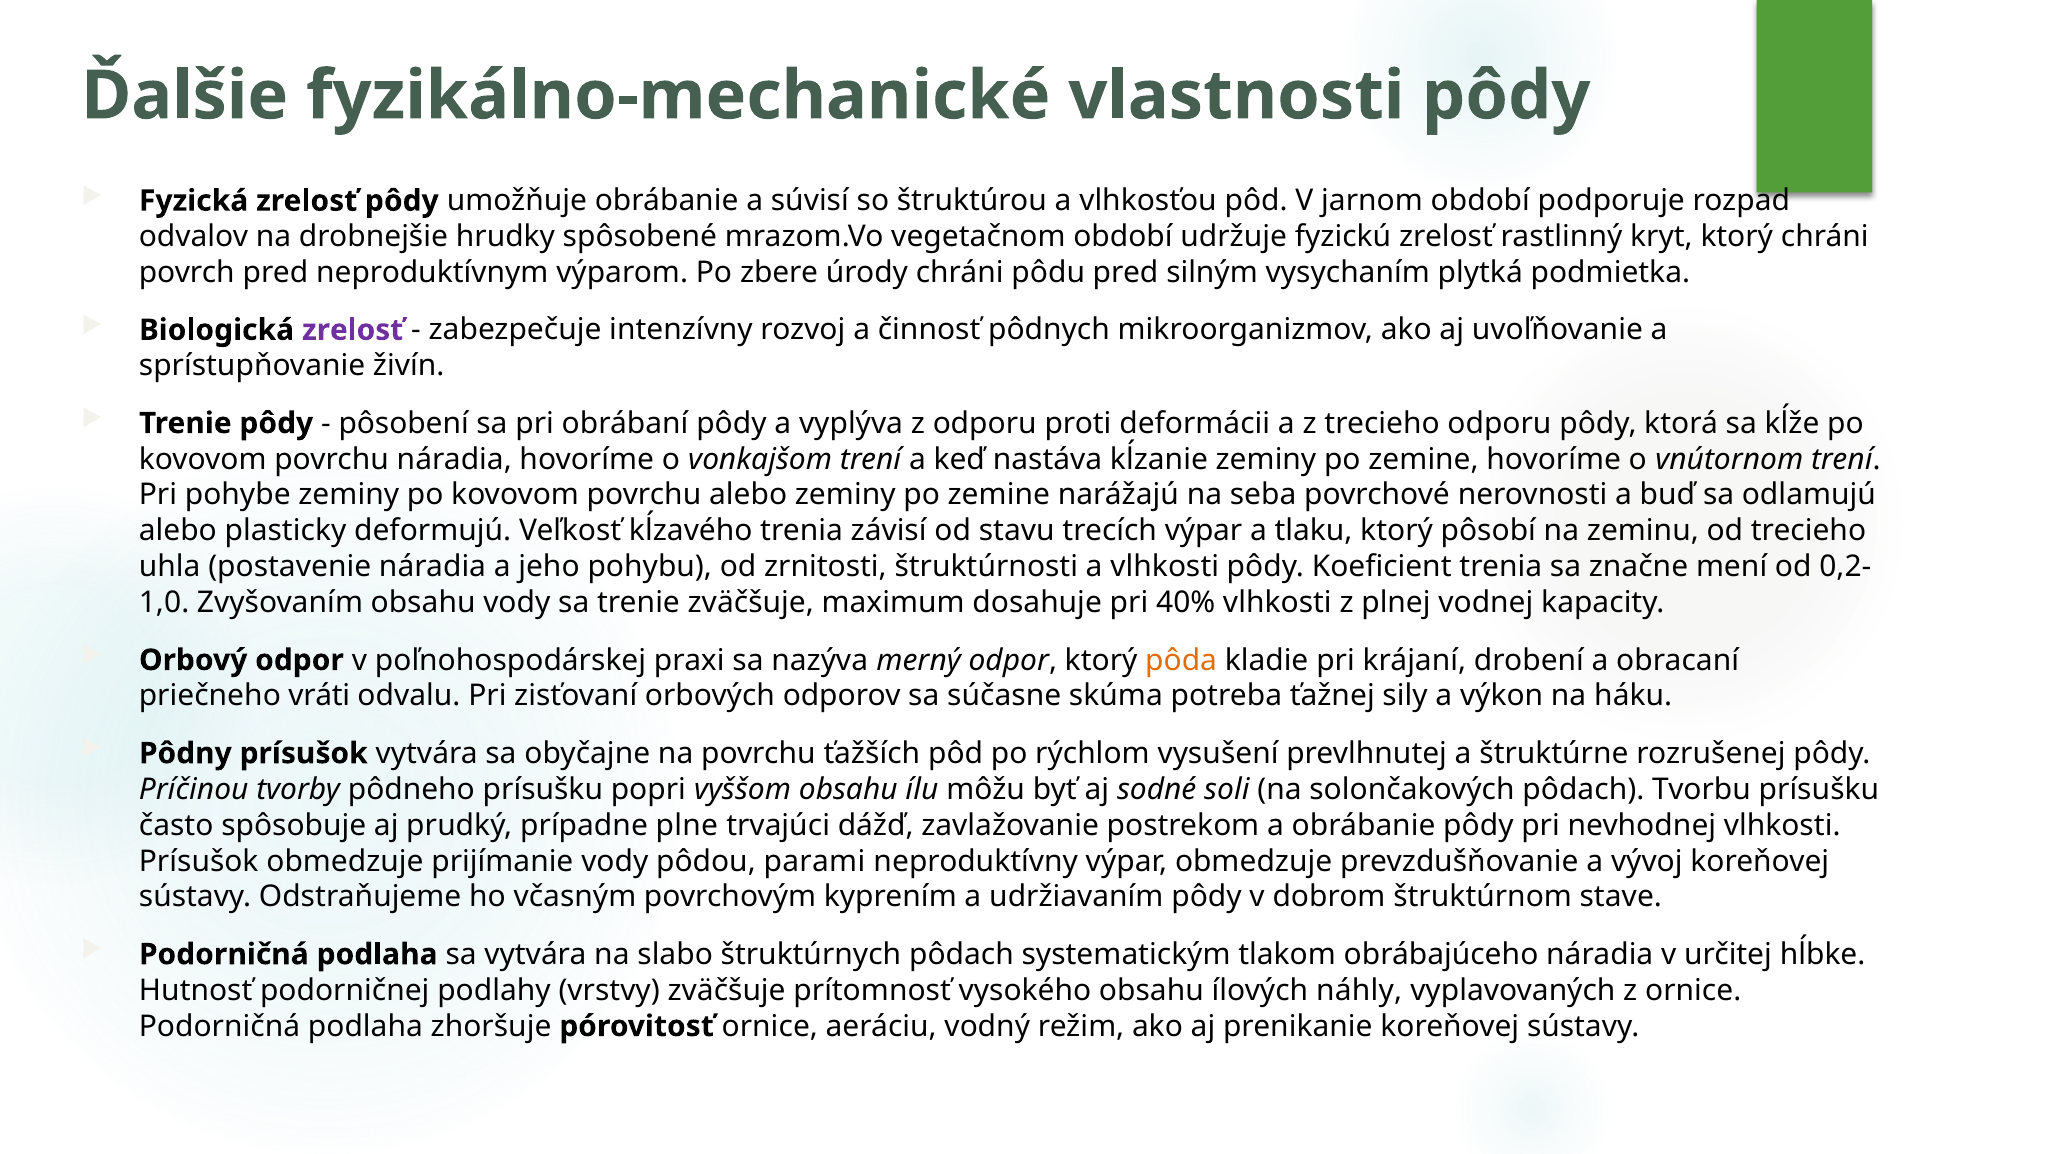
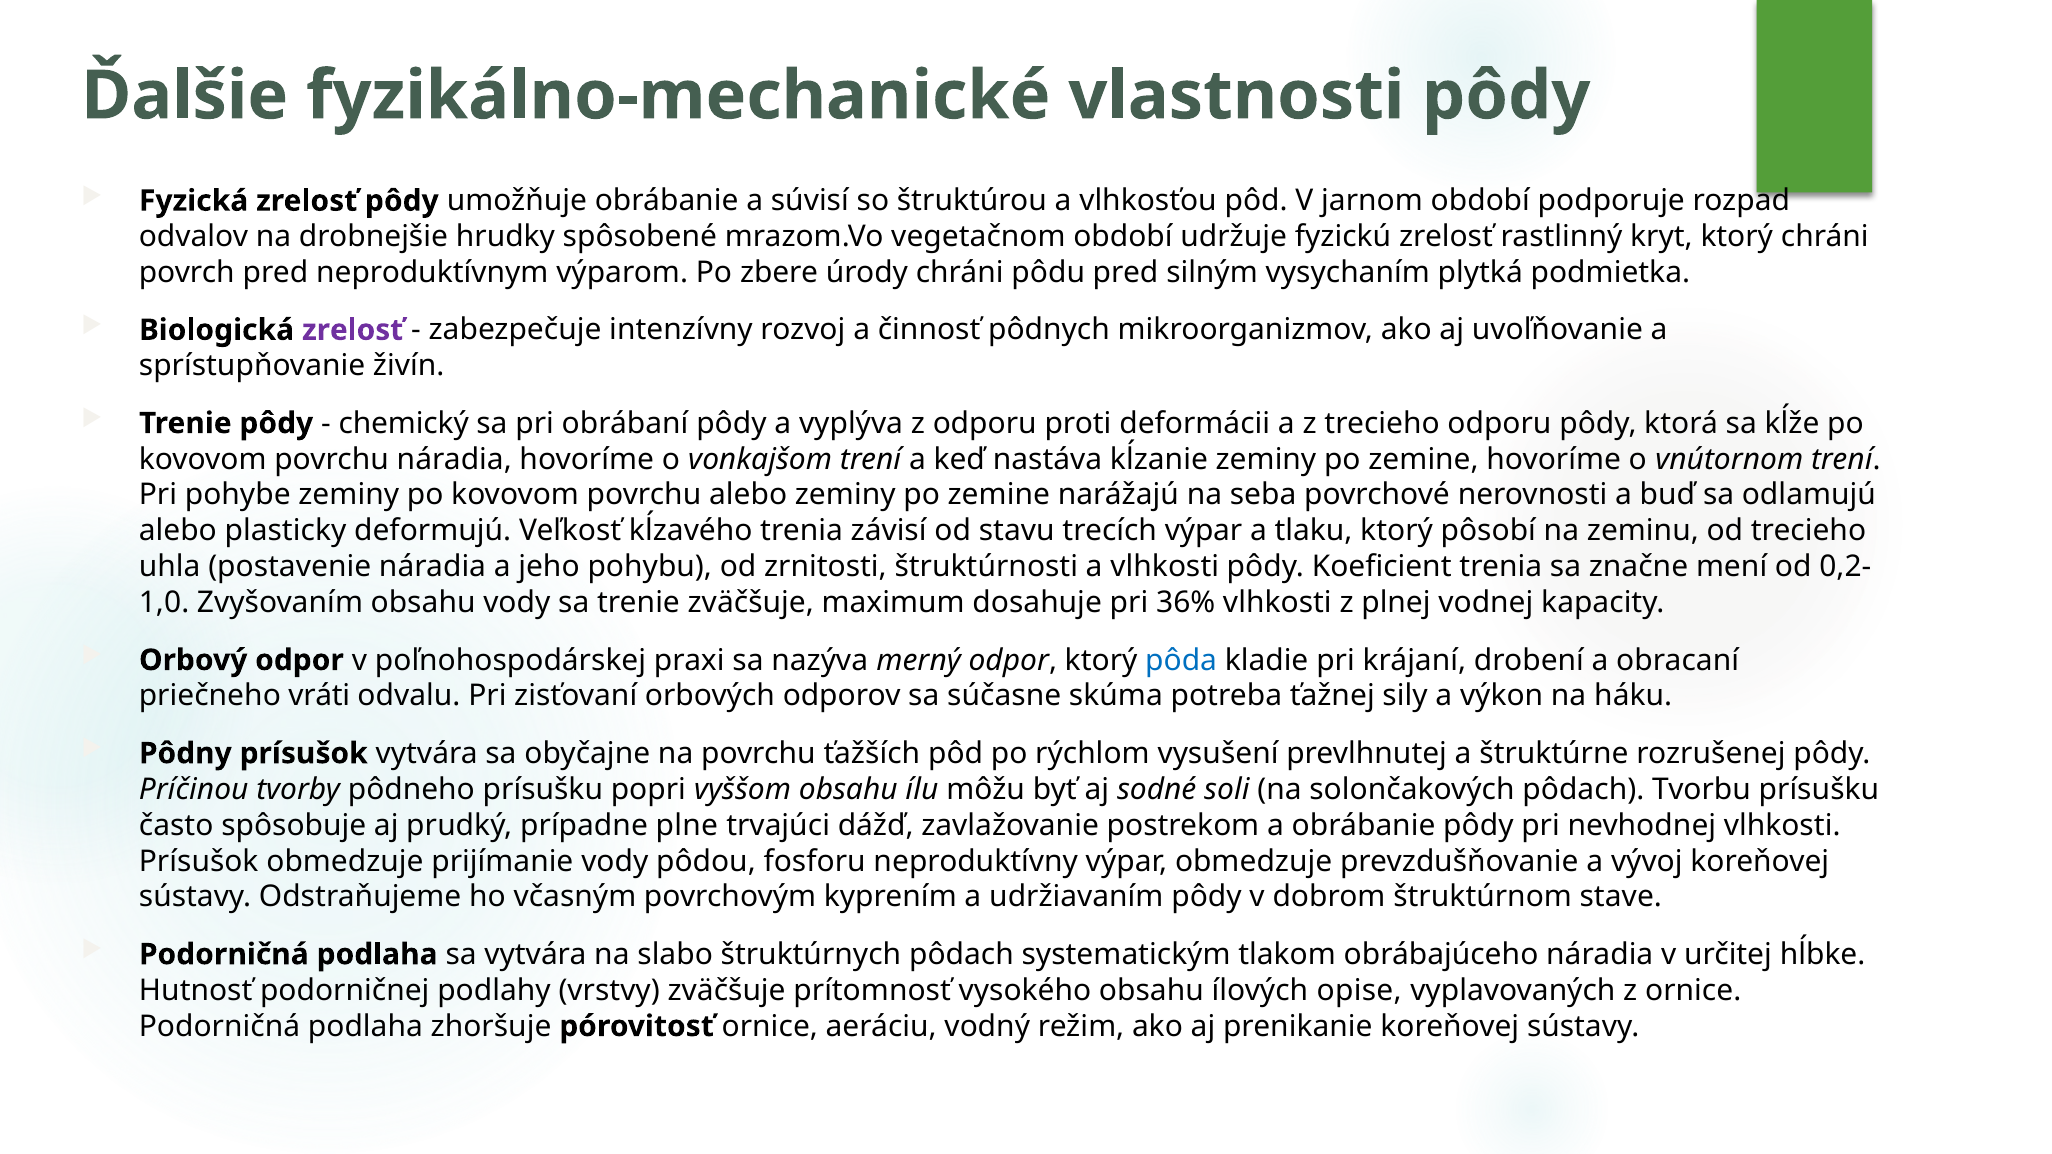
pôsobení: pôsobení -> chemický
40%: 40% -> 36%
pôda colour: orange -> blue
parami: parami -> fosforu
náhly: náhly -> opise
